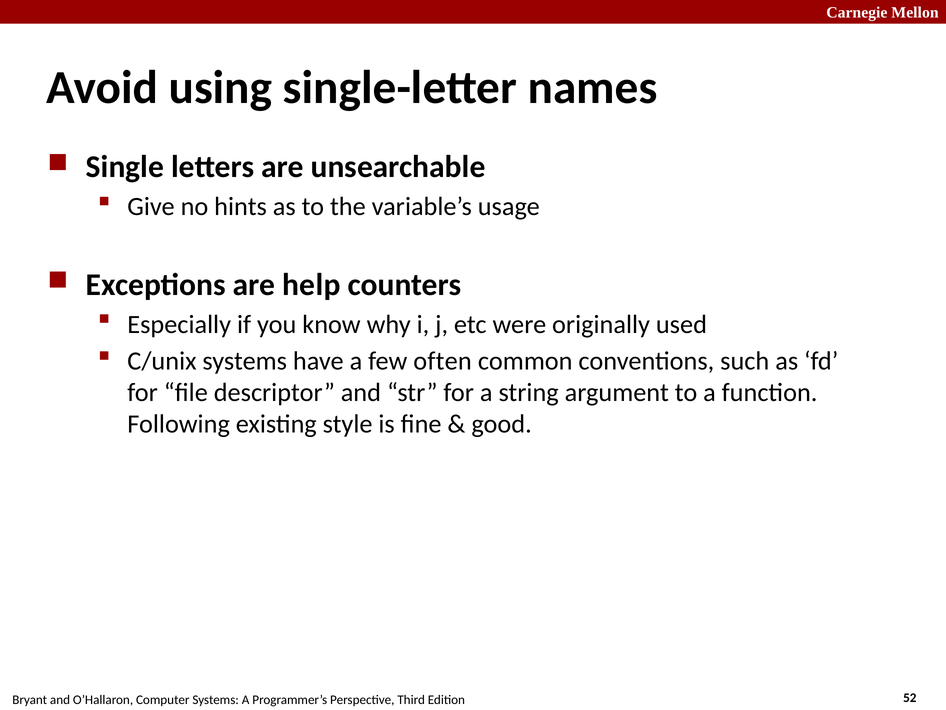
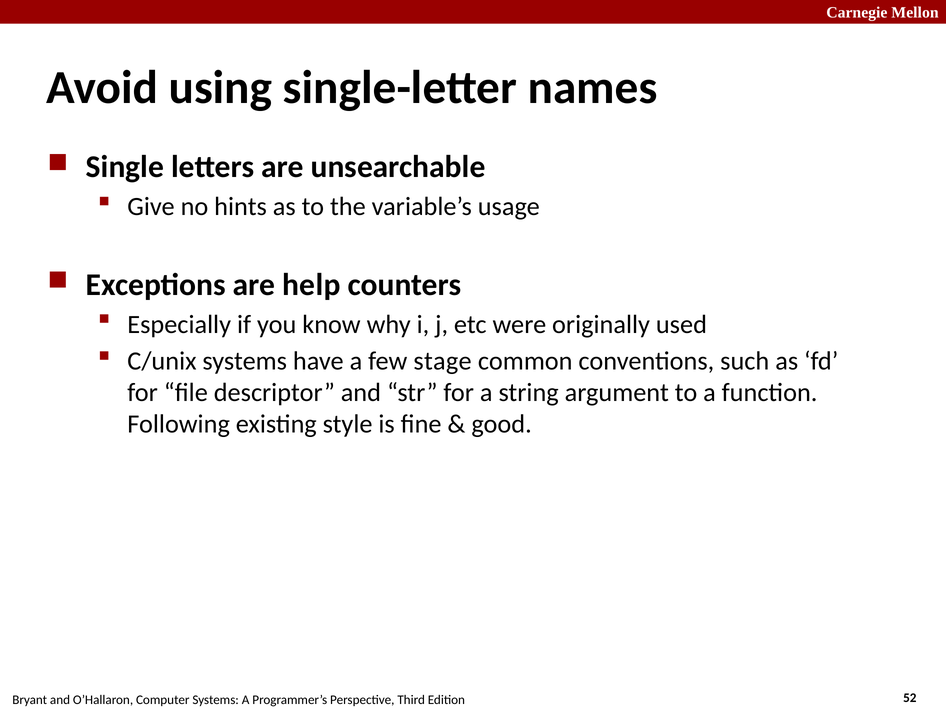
often: often -> stage
